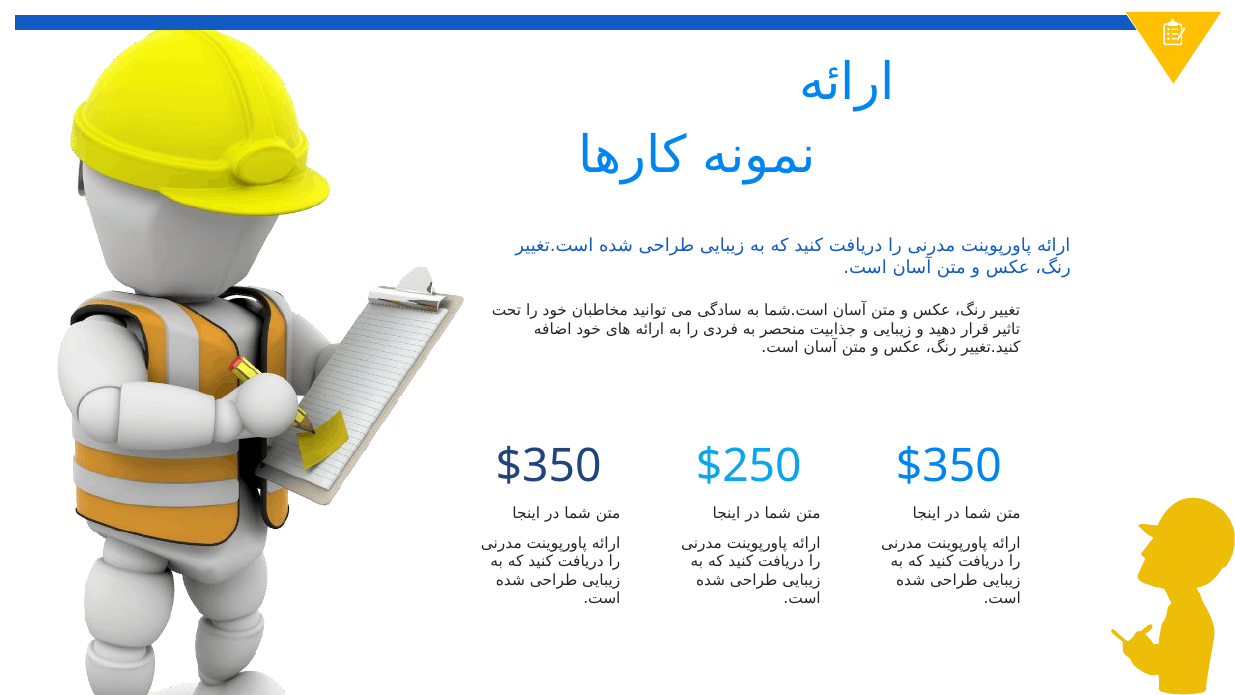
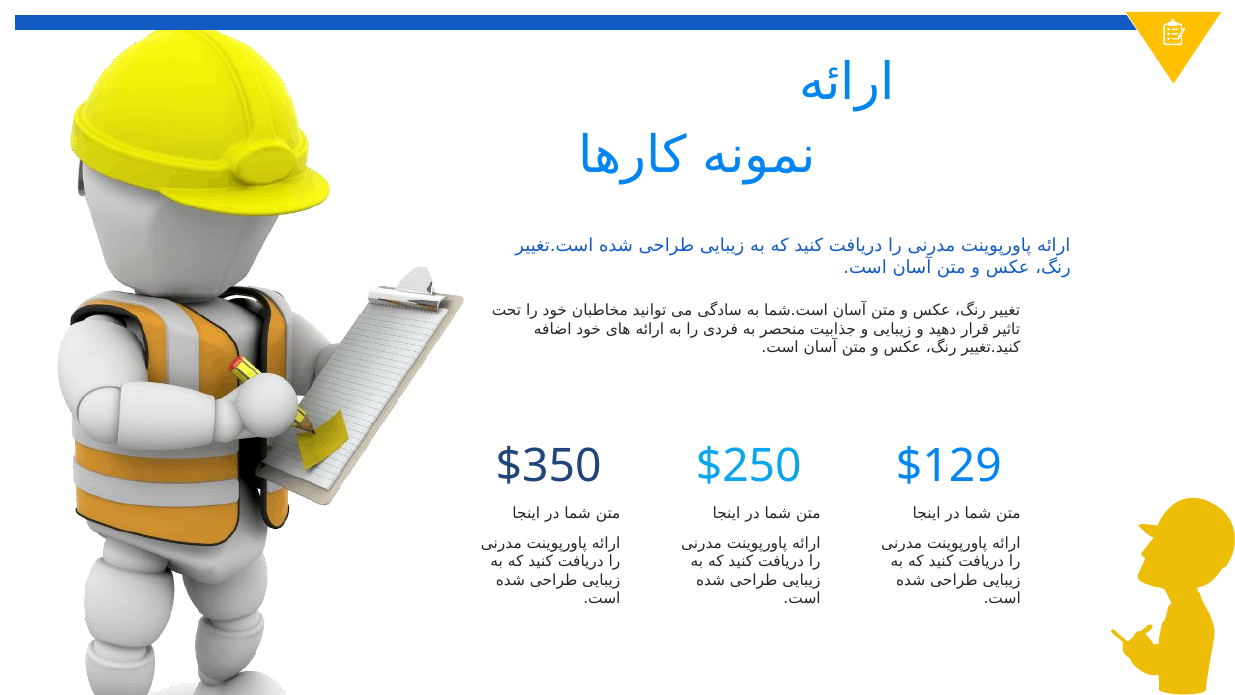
$350 at (949, 466): $350 -> $129
